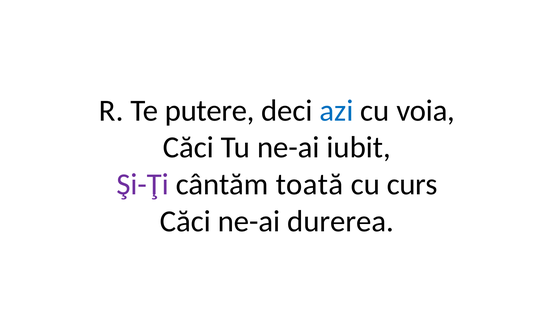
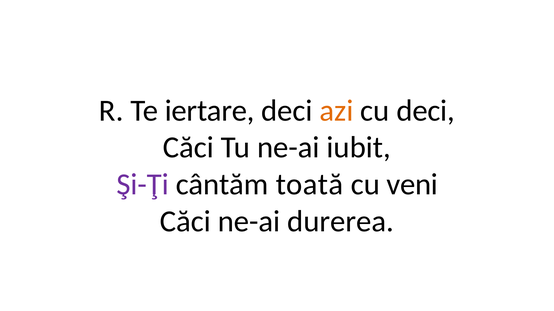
putere: putere -> iertare
azi colour: blue -> orange
cu voia: voia -> deci
curs: curs -> veni
